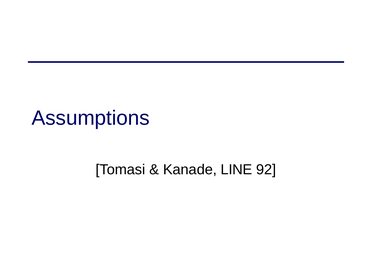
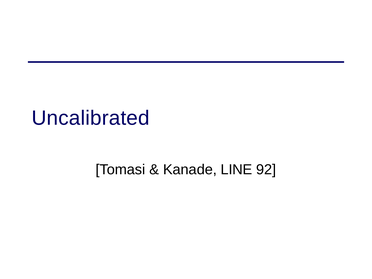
Assumptions: Assumptions -> Uncalibrated
